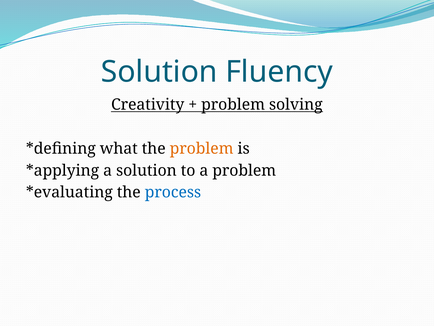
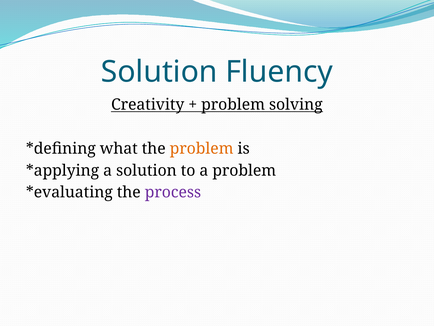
process colour: blue -> purple
